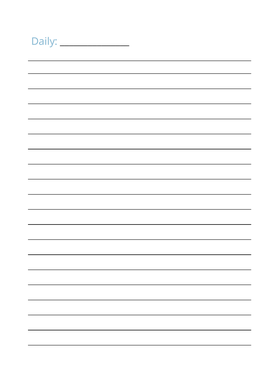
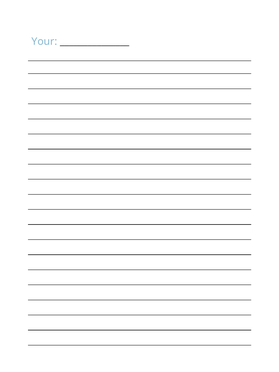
Daily: Daily -> Your
